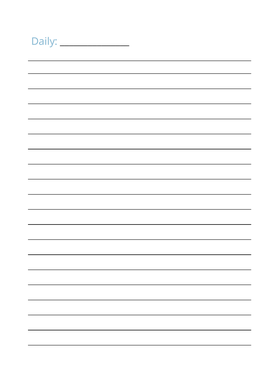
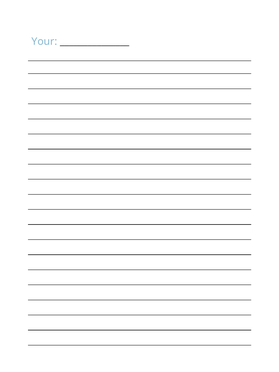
Daily: Daily -> Your
